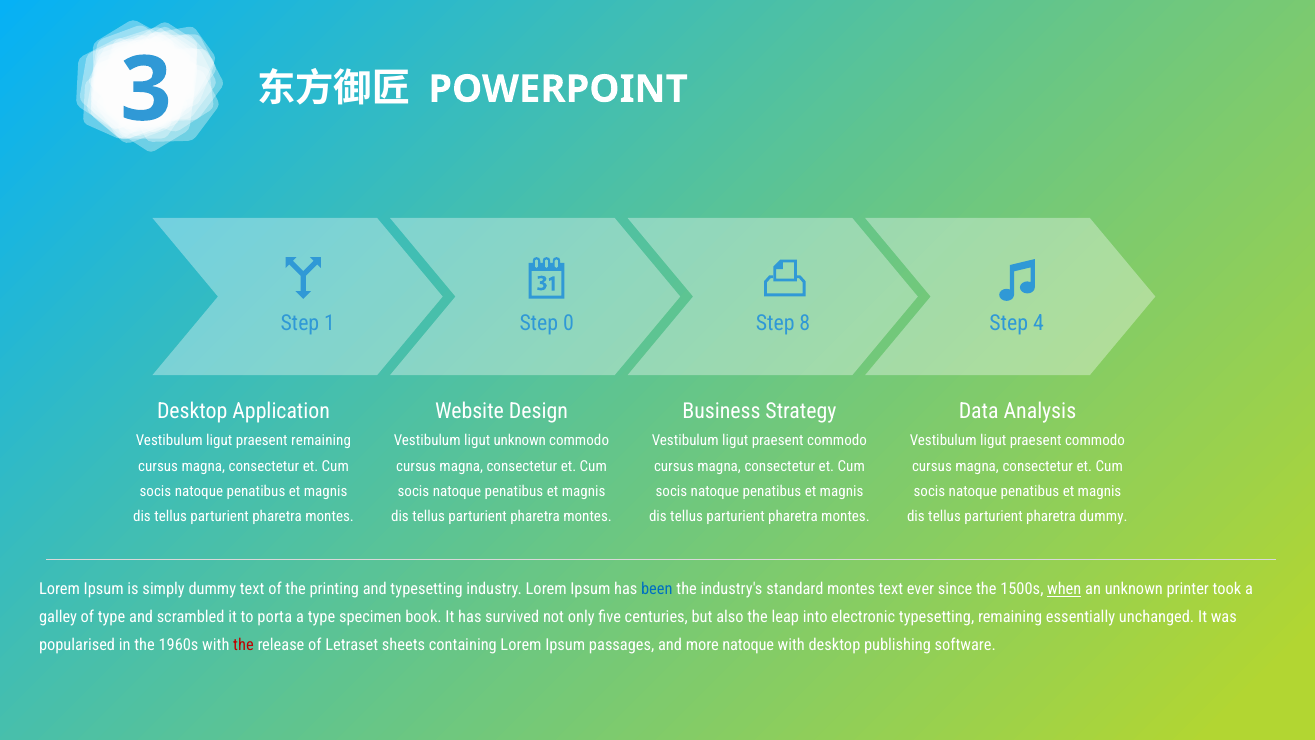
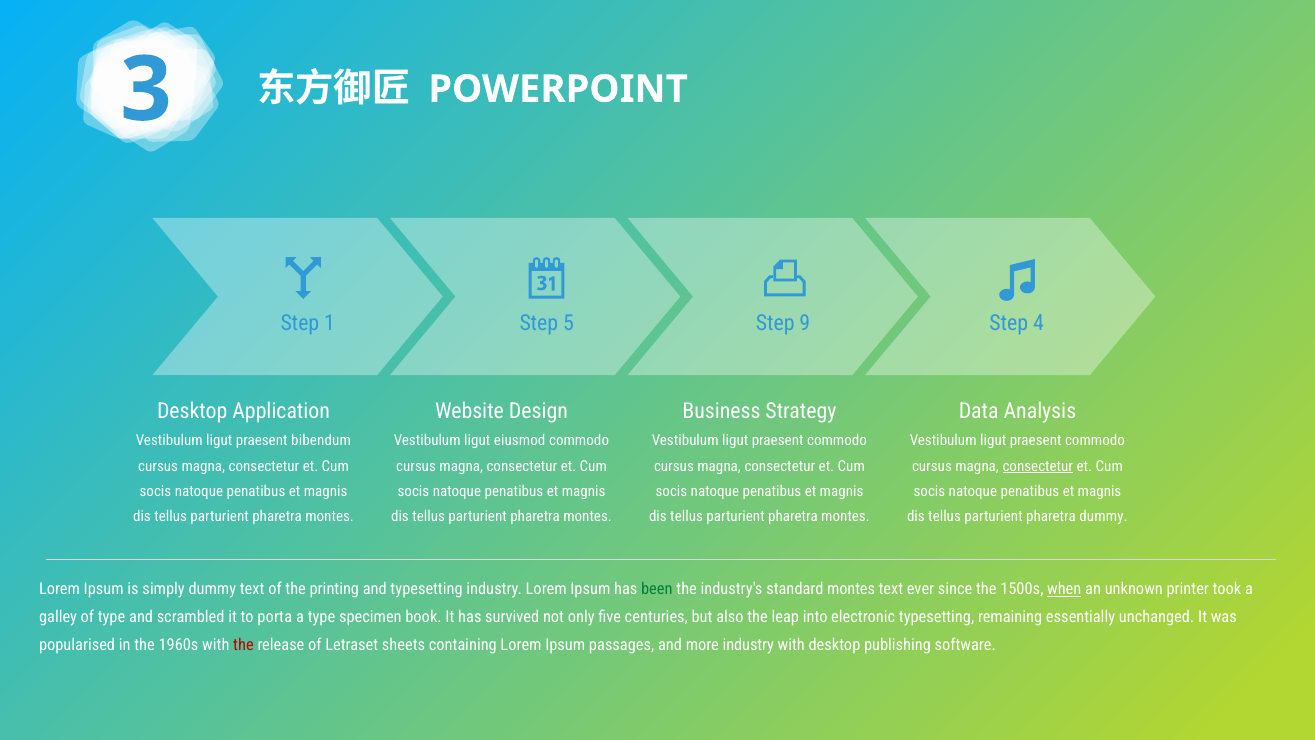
0: 0 -> 5
8: 8 -> 9
praesent remaining: remaining -> bibendum
ligut unknown: unknown -> eiusmod
consectetur at (1038, 466) underline: none -> present
been colour: blue -> green
more natoque: natoque -> industry
